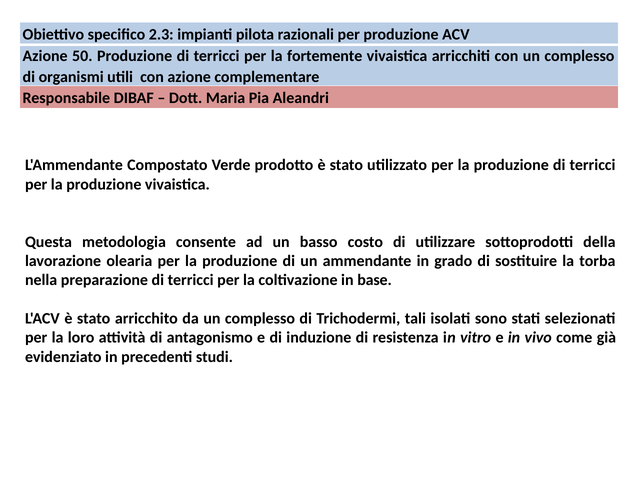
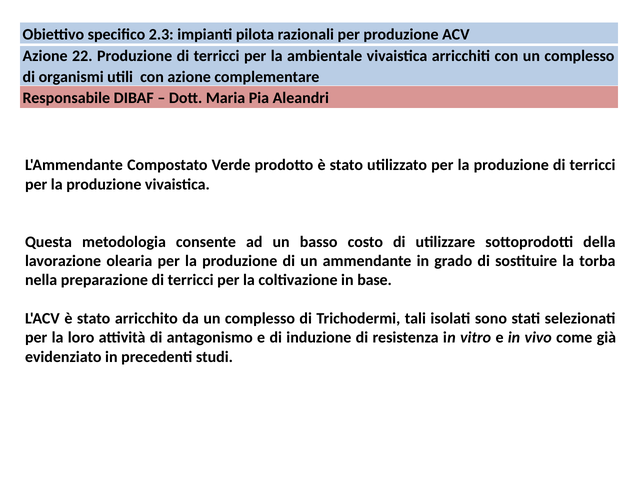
50: 50 -> 22
fortemente: fortemente -> ambientale
